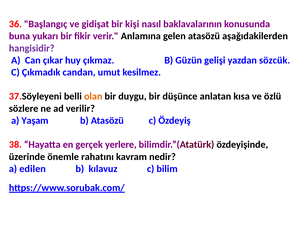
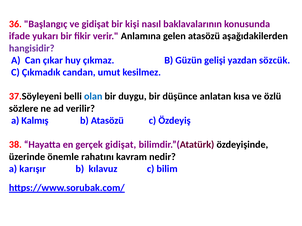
buna: buna -> ifade
olan colour: orange -> blue
Yaşam: Yaşam -> Kalmış
gerçek yerlere: yerlere -> gidişat
edilen: edilen -> karışır
